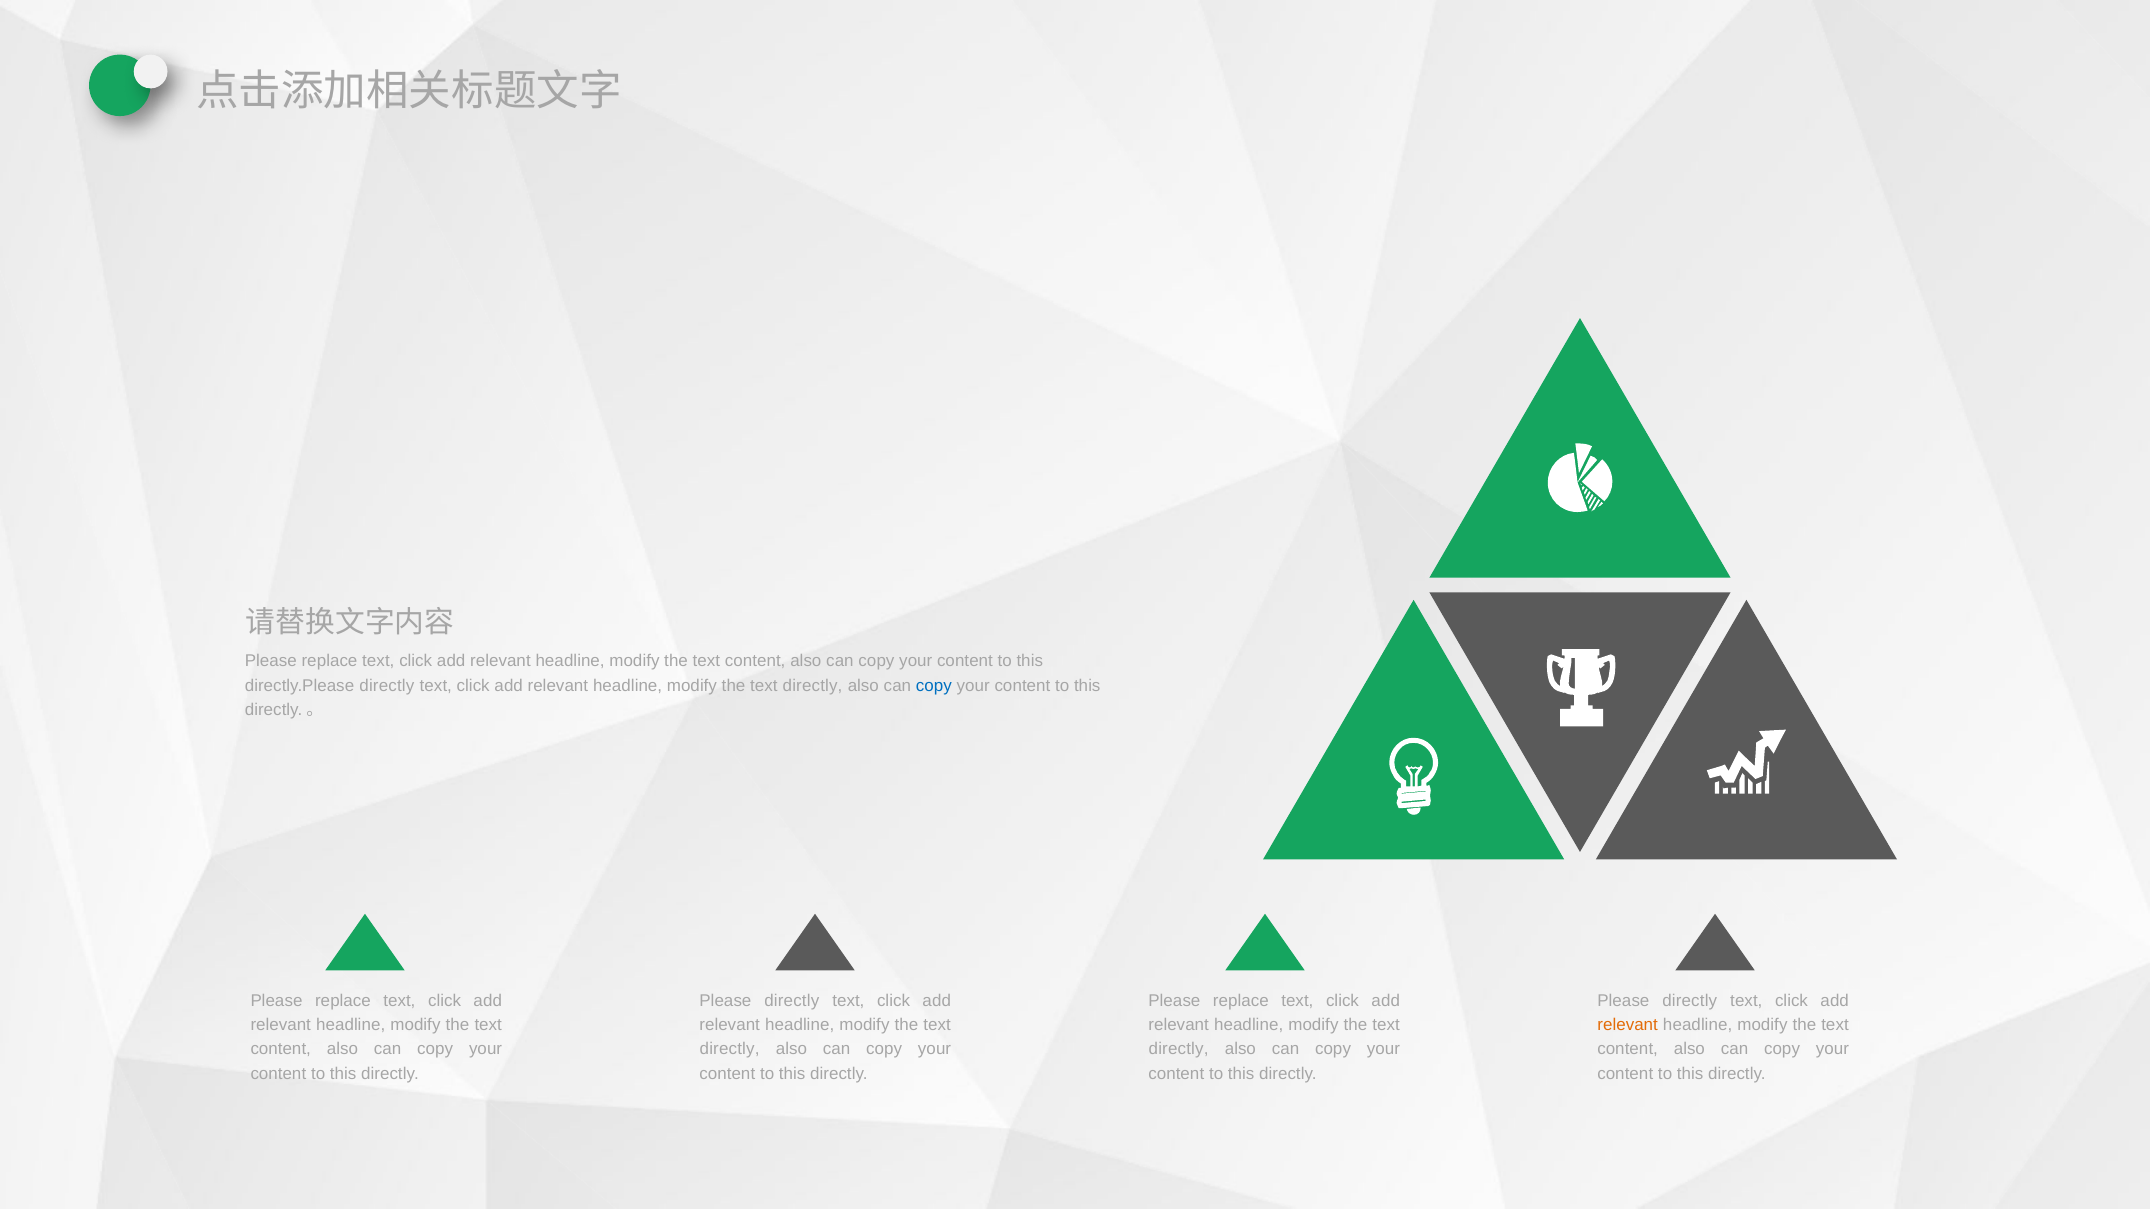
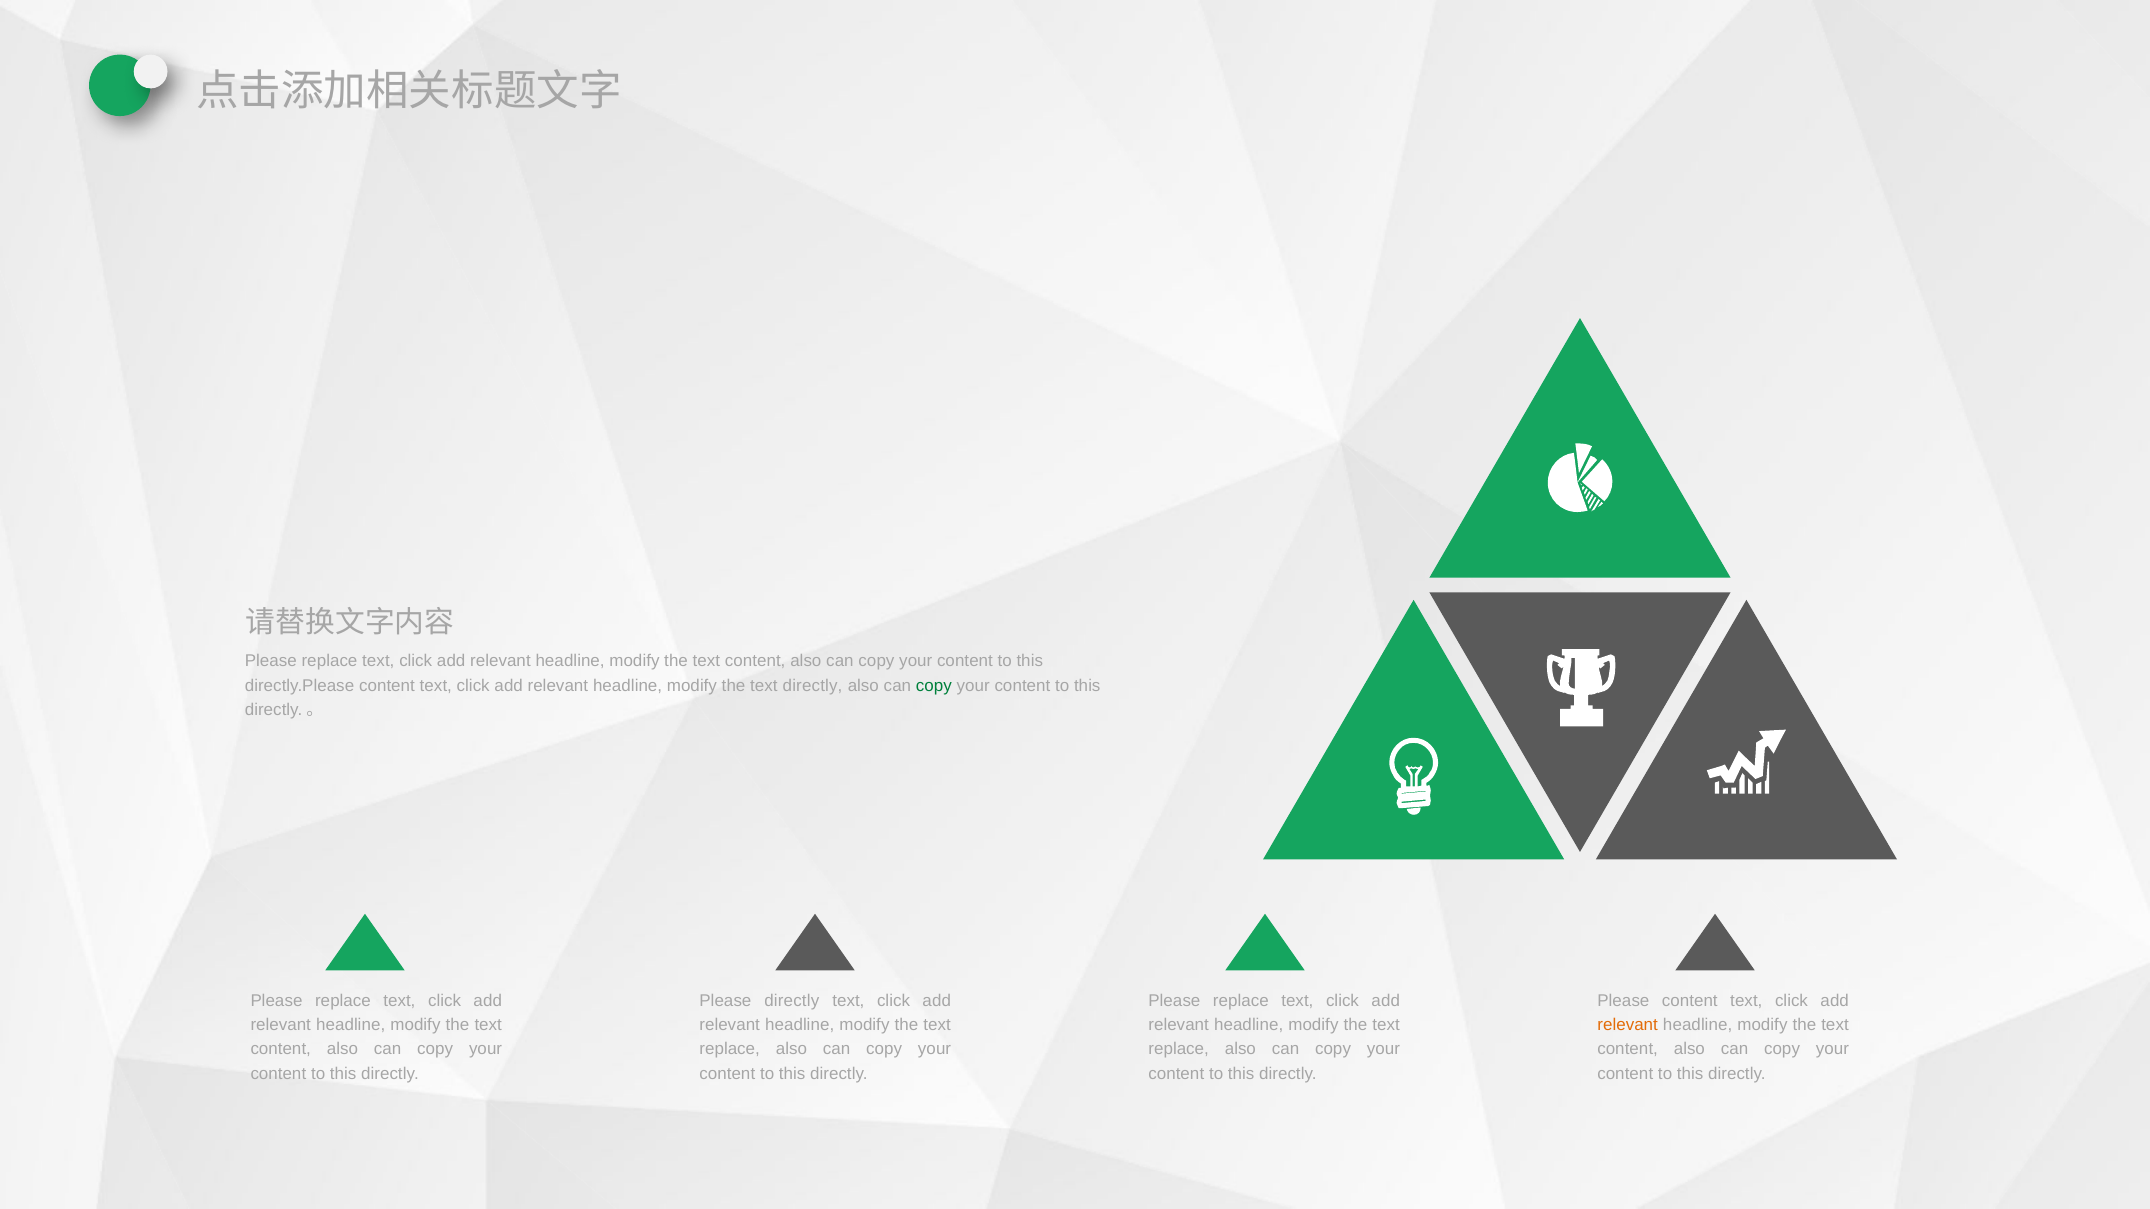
directly.Please directly: directly -> content
copy at (934, 686) colour: blue -> green
directly at (1690, 1001): directly -> content
directly at (730, 1050): directly -> replace
directly at (1179, 1050): directly -> replace
